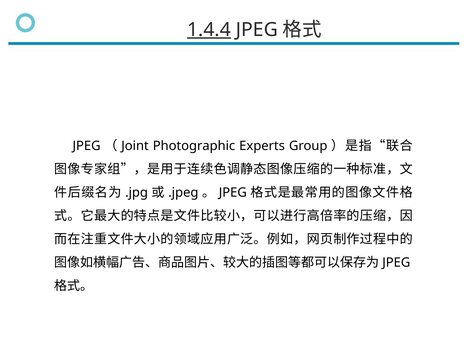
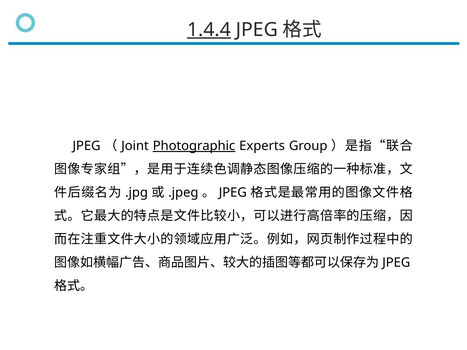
Photographic underline: none -> present
